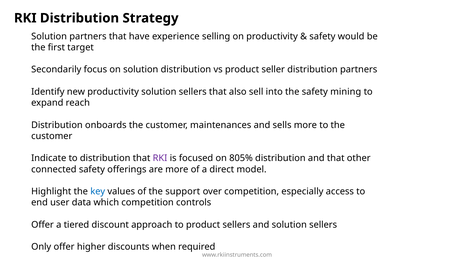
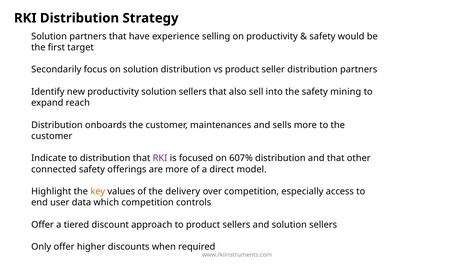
805%: 805% -> 607%
key colour: blue -> orange
support: support -> delivery
